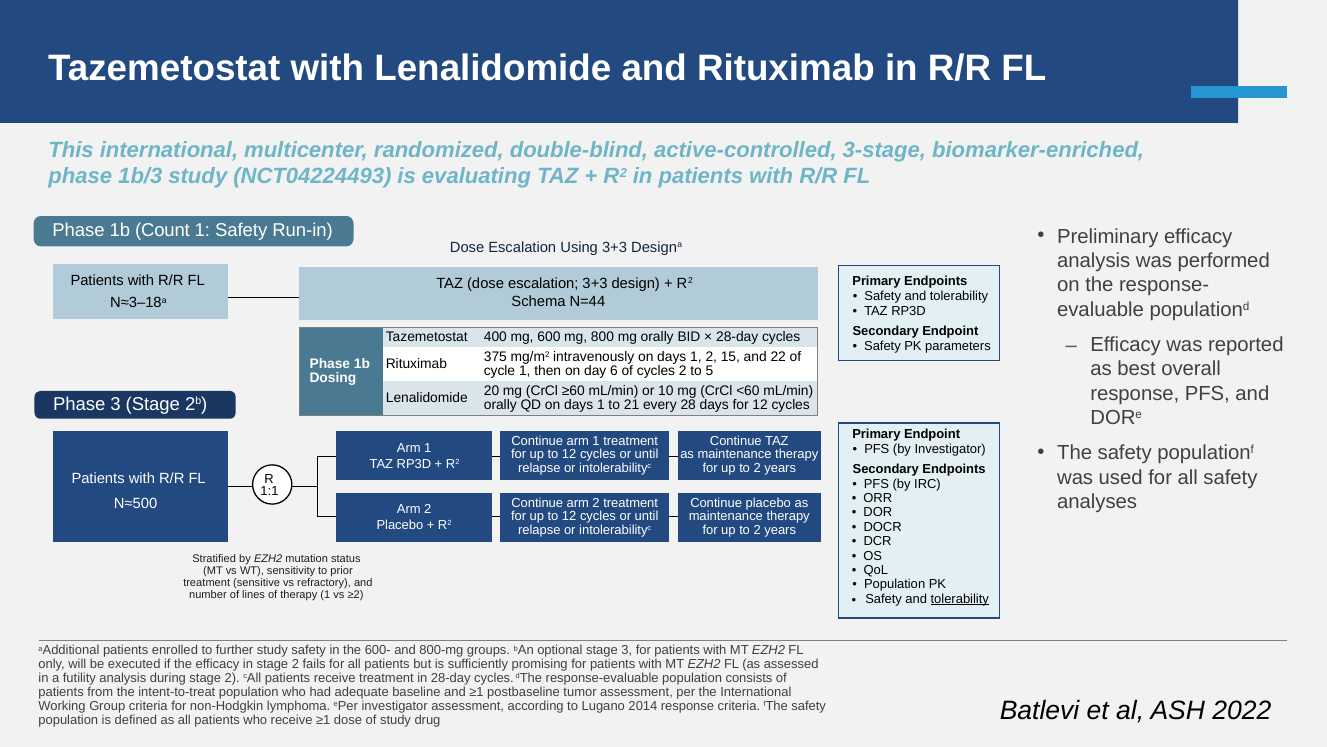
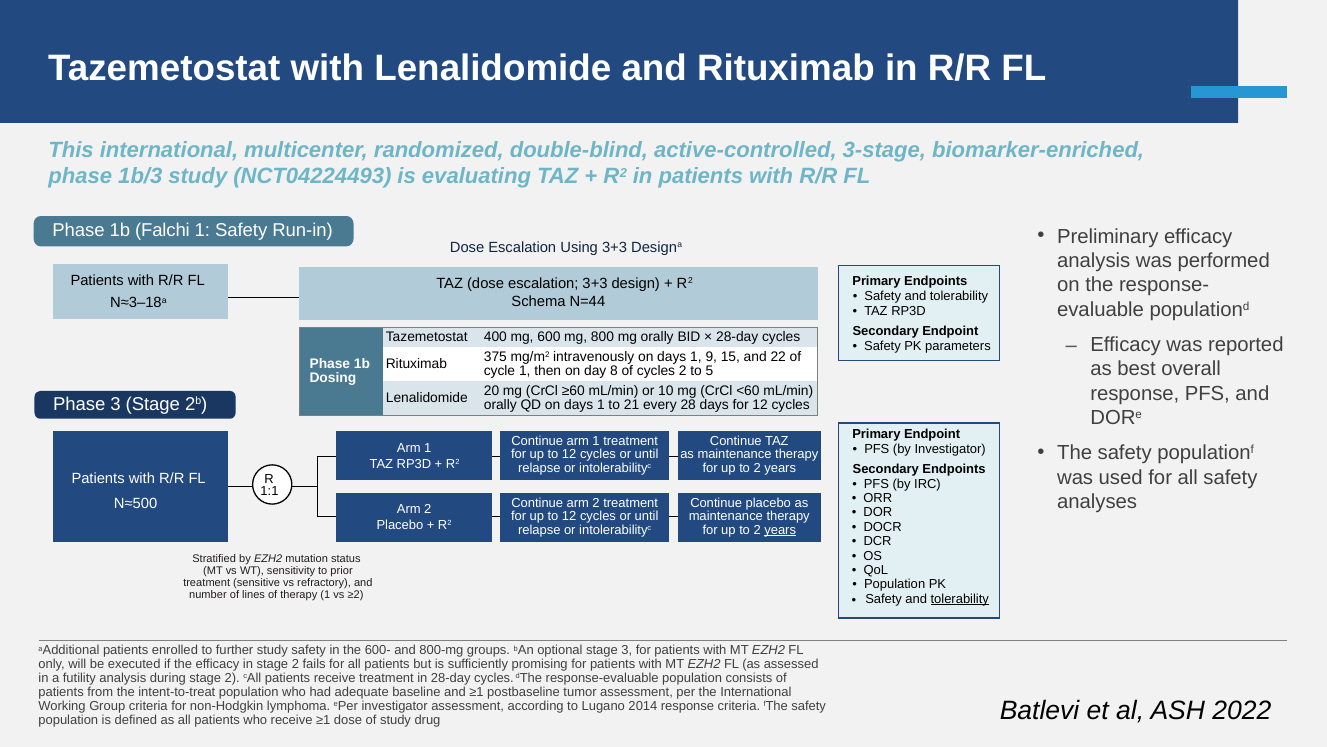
Count: Count -> Falchi
1 2: 2 -> 9
6: 6 -> 8
years at (780, 529) underline: none -> present
